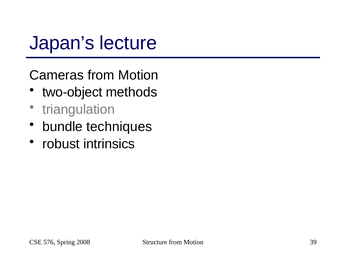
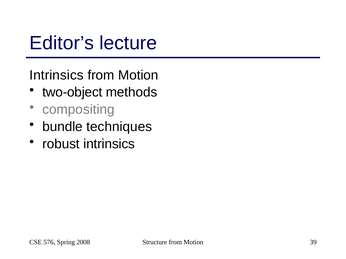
Japan’s: Japan’s -> Editor’s
Cameras at (57, 75): Cameras -> Intrinsics
triangulation: triangulation -> compositing
